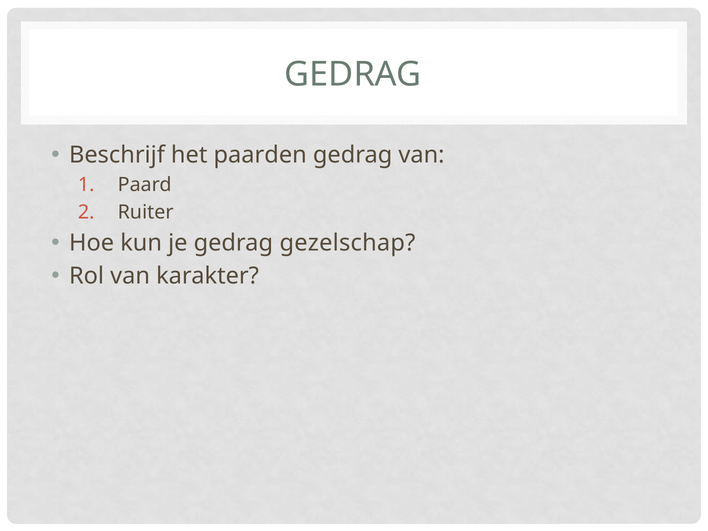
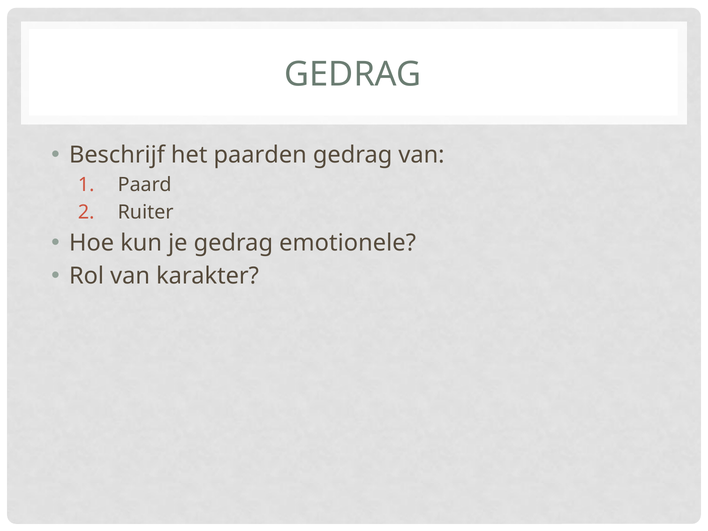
gezelschap: gezelschap -> emotionele
